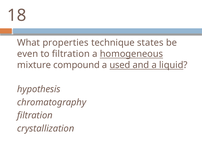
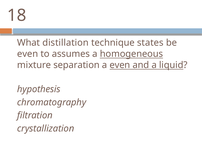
properties: properties -> distillation
to filtration: filtration -> assumes
compound: compound -> separation
a used: used -> even
